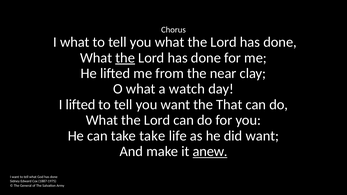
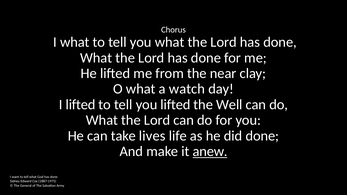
the at (125, 58) underline: present -> none
you want: want -> lifted
That: That -> Well
take take: take -> lives
did want: want -> done
